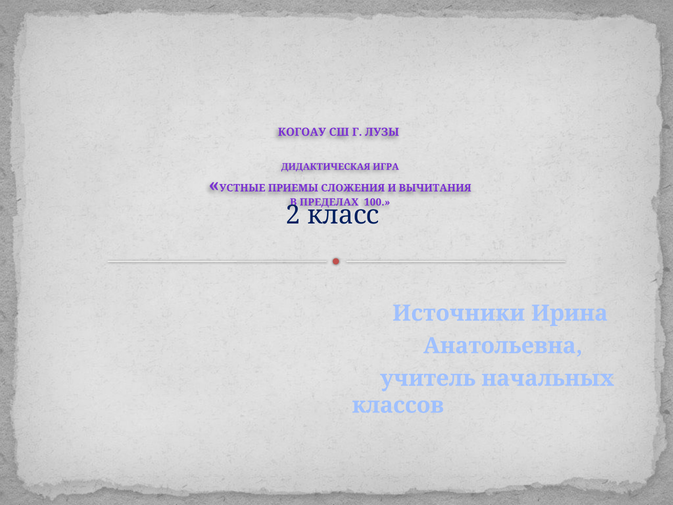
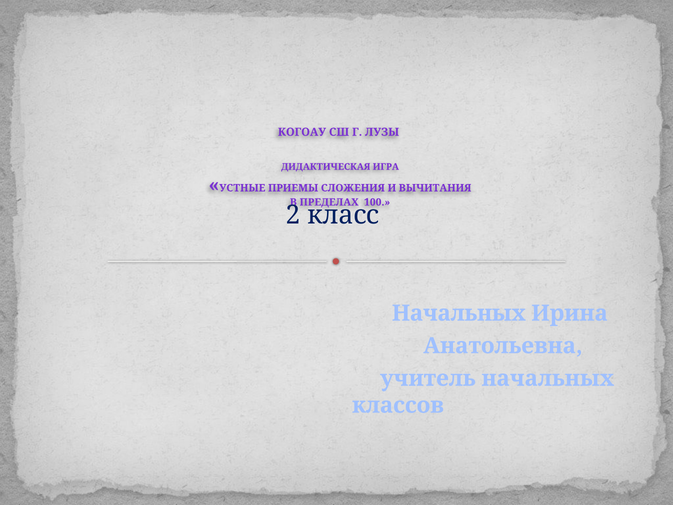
Источники at (459, 313): Источники -> Начальных
